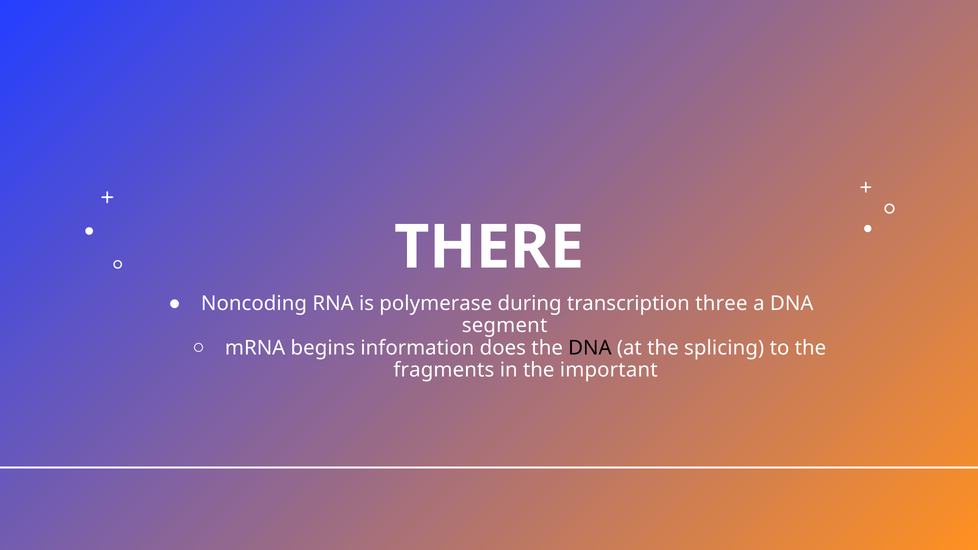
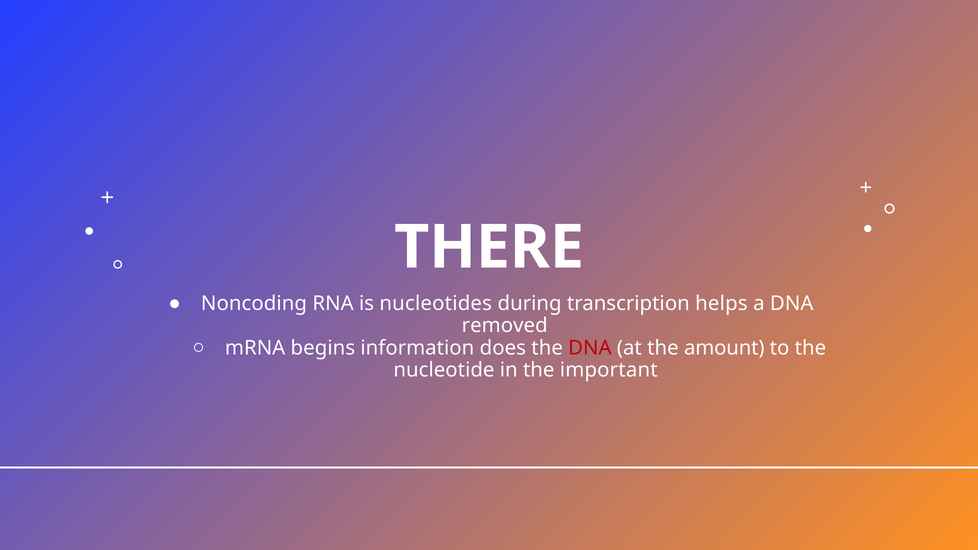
polymerase: polymerase -> nucleotides
three: three -> helps
segment: segment -> removed
DNA at (590, 348) colour: black -> red
splicing: splicing -> amount
fragments: fragments -> nucleotide
